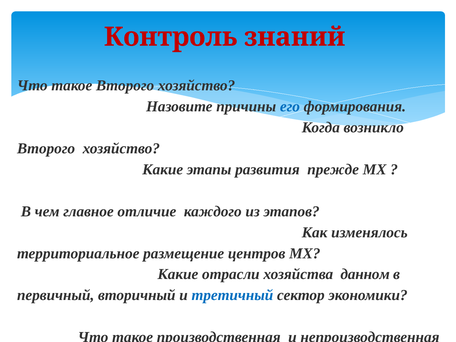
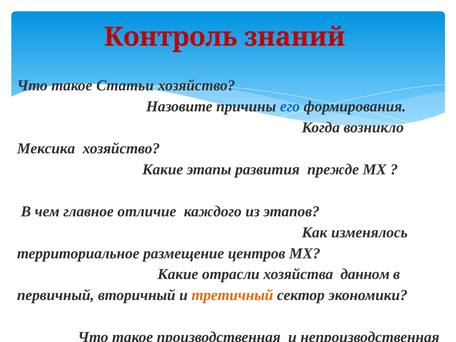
такое Второго: Второго -> Статьи
Второго at (46, 148): Второго -> Мексика
третичный colour: blue -> orange
